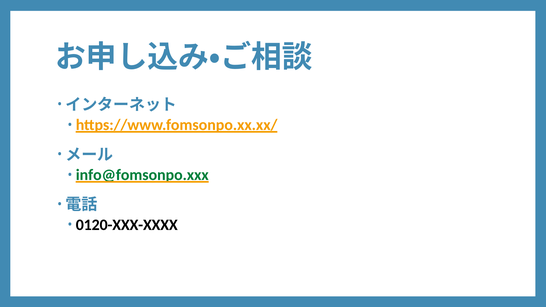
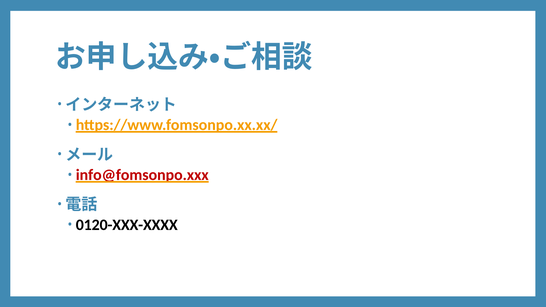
info@fomsonpo.xxx colour: green -> red
